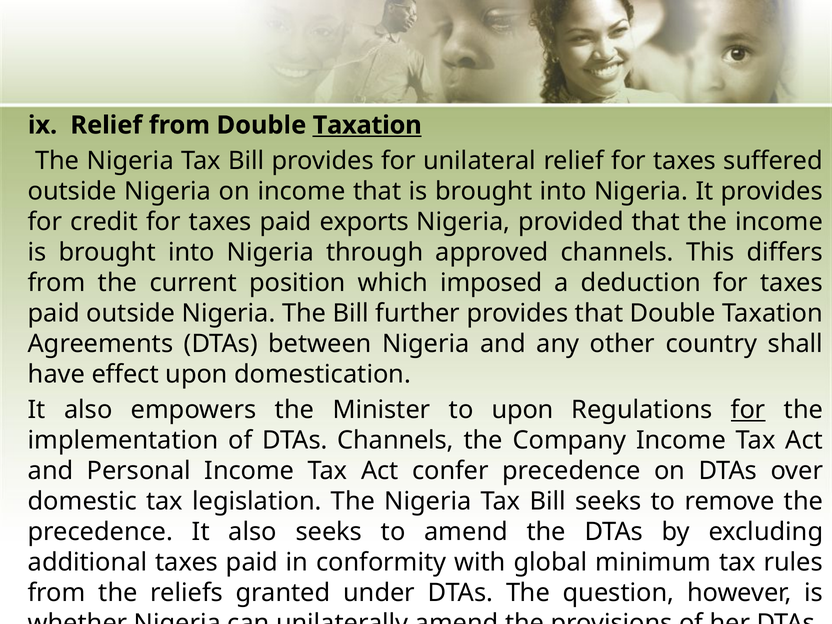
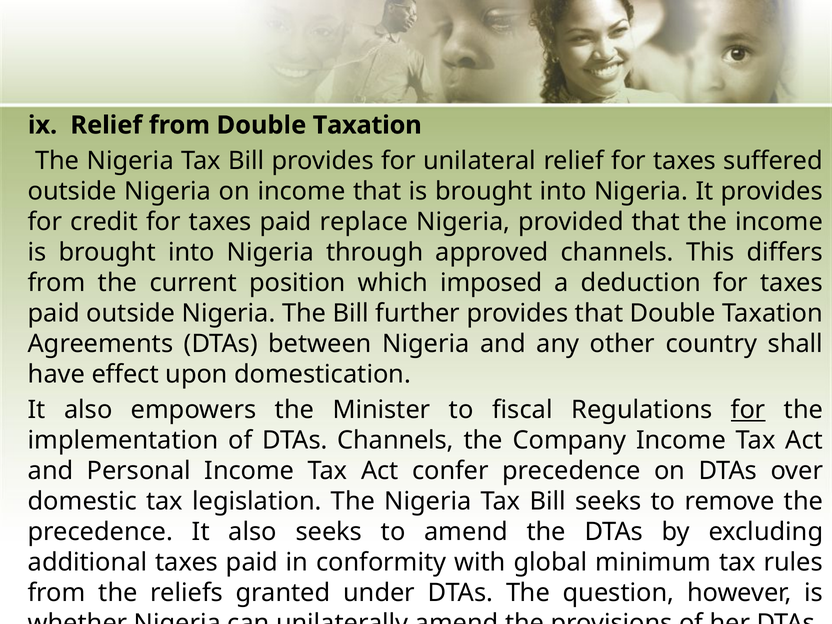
Taxation at (367, 125) underline: present -> none
exports: exports -> replace
to upon: upon -> fiscal
